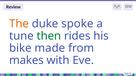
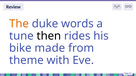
spoke: spoke -> words
then colour: green -> black
makes: makes -> theme
